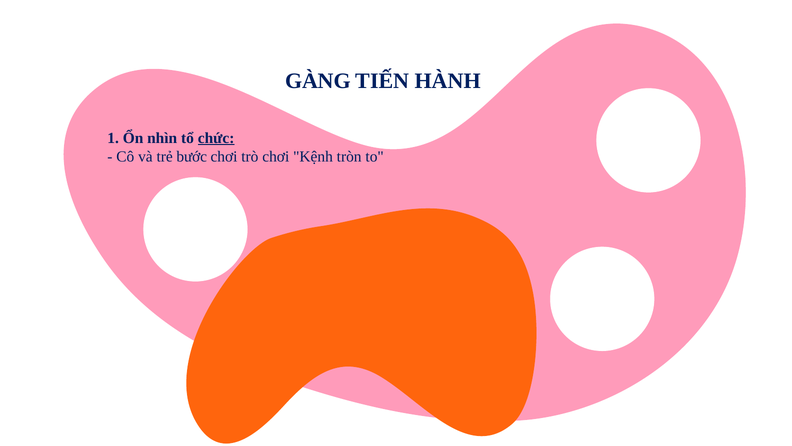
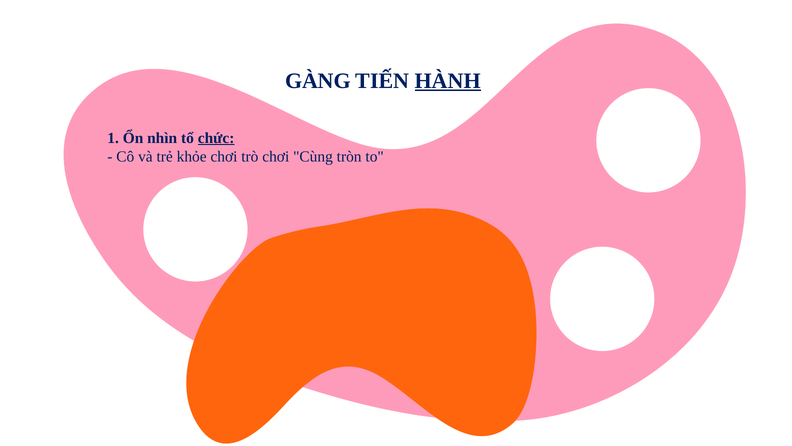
HÀNH underline: none -> present
bước: bước -> khỏe
Kệnh: Kệnh -> Cùng
